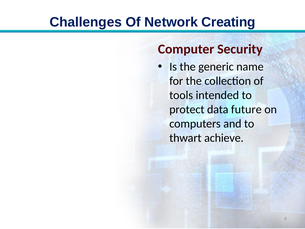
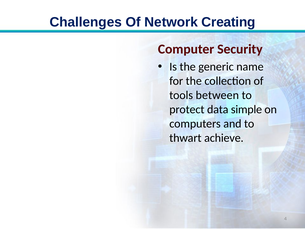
intended: intended -> between
future: future -> simple
